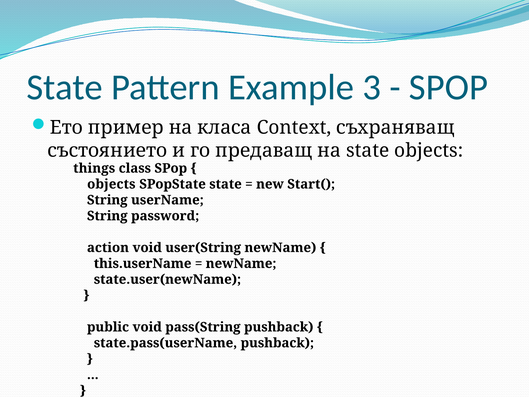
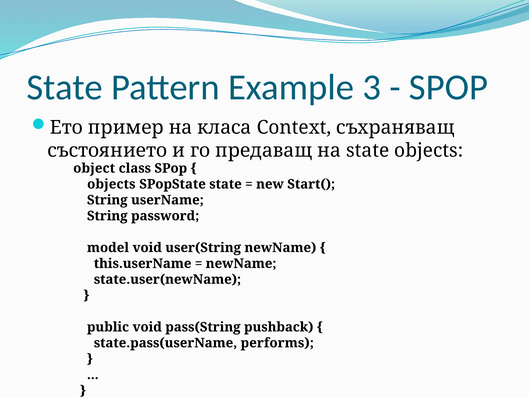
things: things -> object
action: action -> model
state.pass(userName pushback: pushback -> performs
